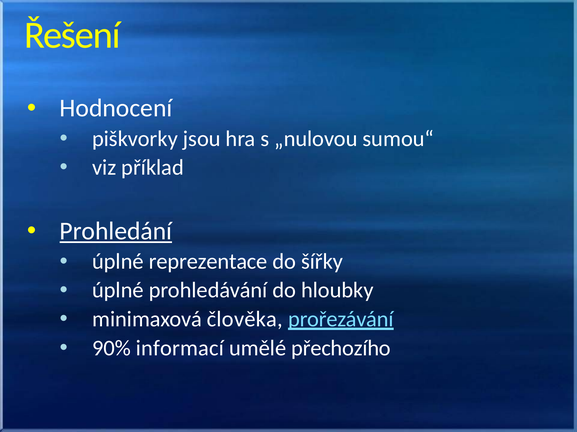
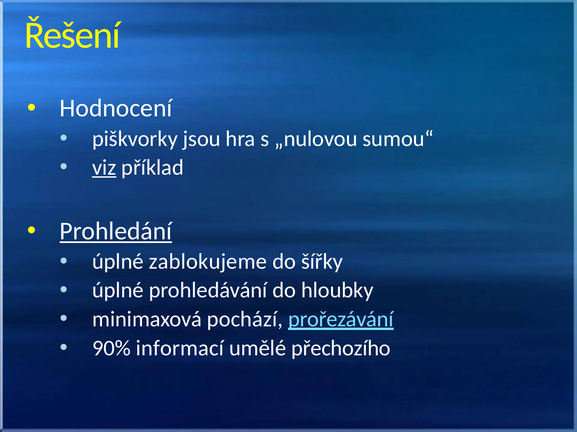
viz underline: none -> present
reprezentace: reprezentace -> zablokujeme
člověka: člověka -> pochází
